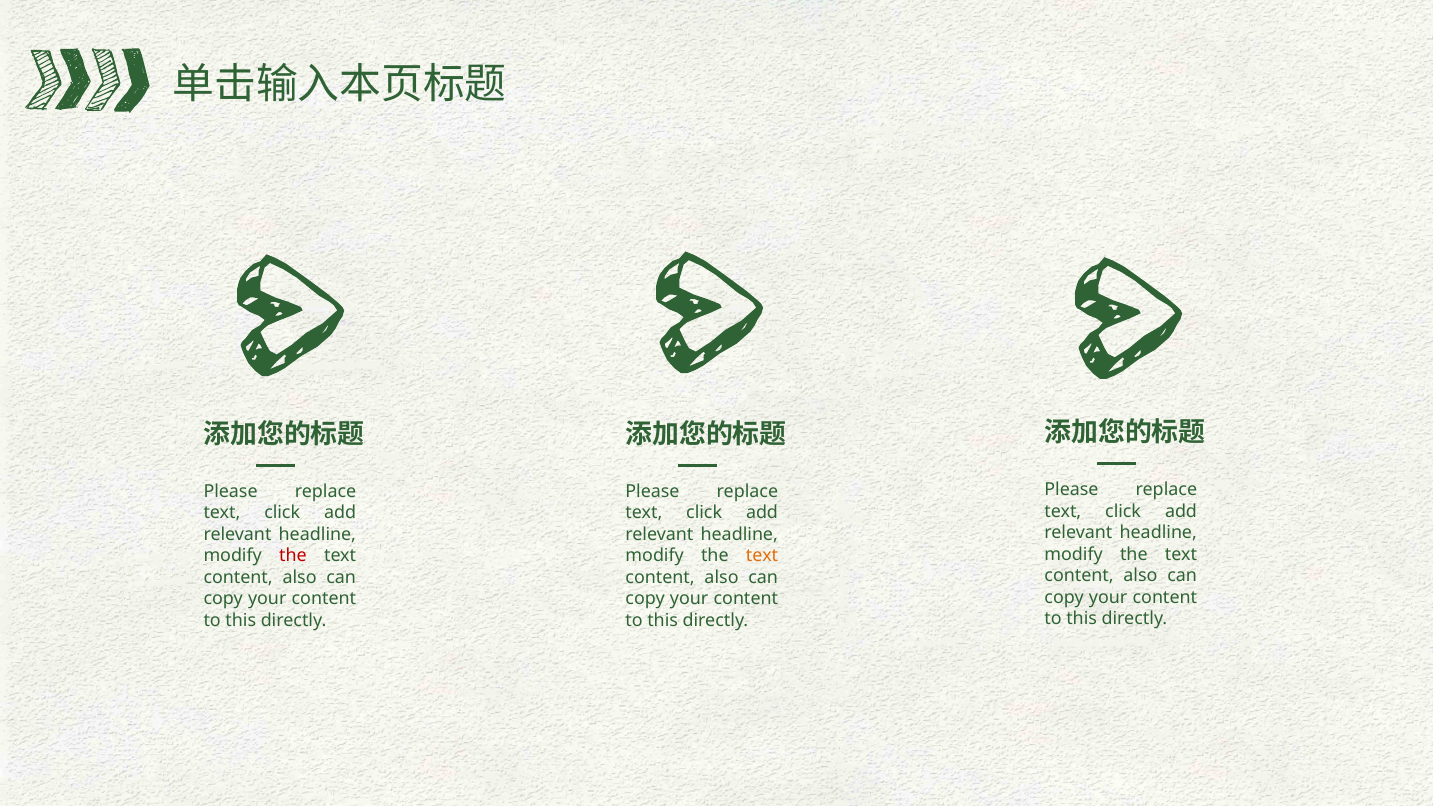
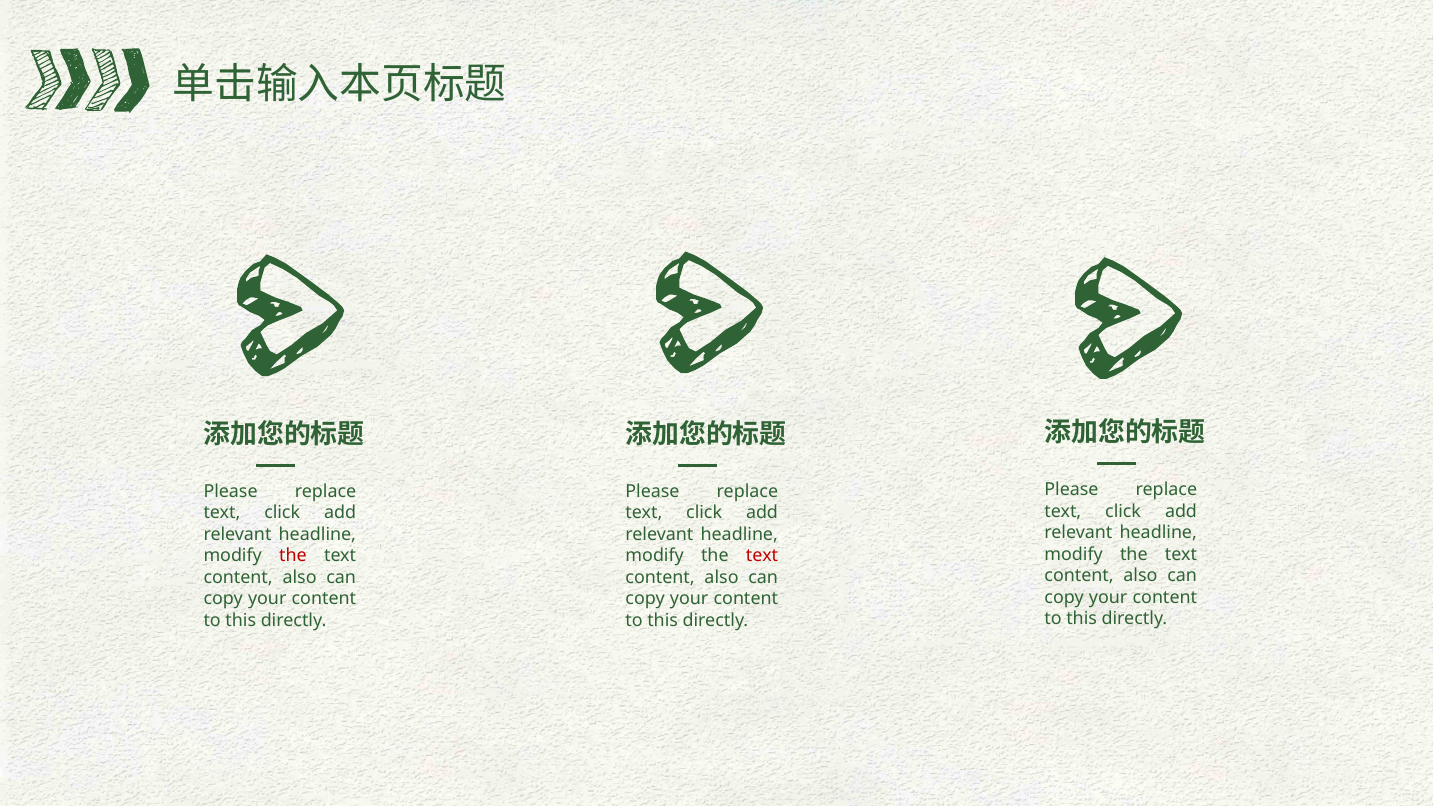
text at (762, 556) colour: orange -> red
